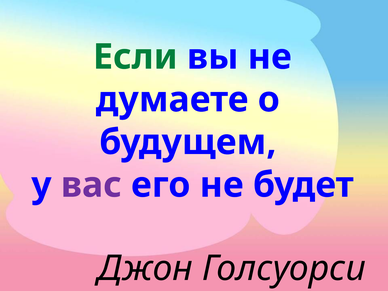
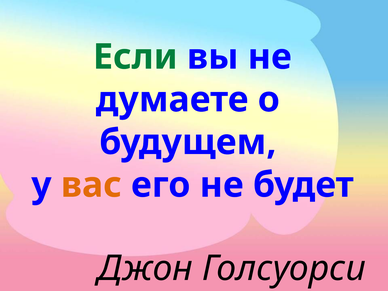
вас colour: purple -> orange
